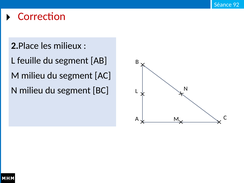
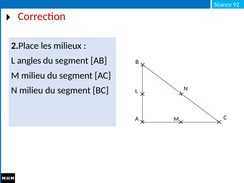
feuille: feuille -> angles
